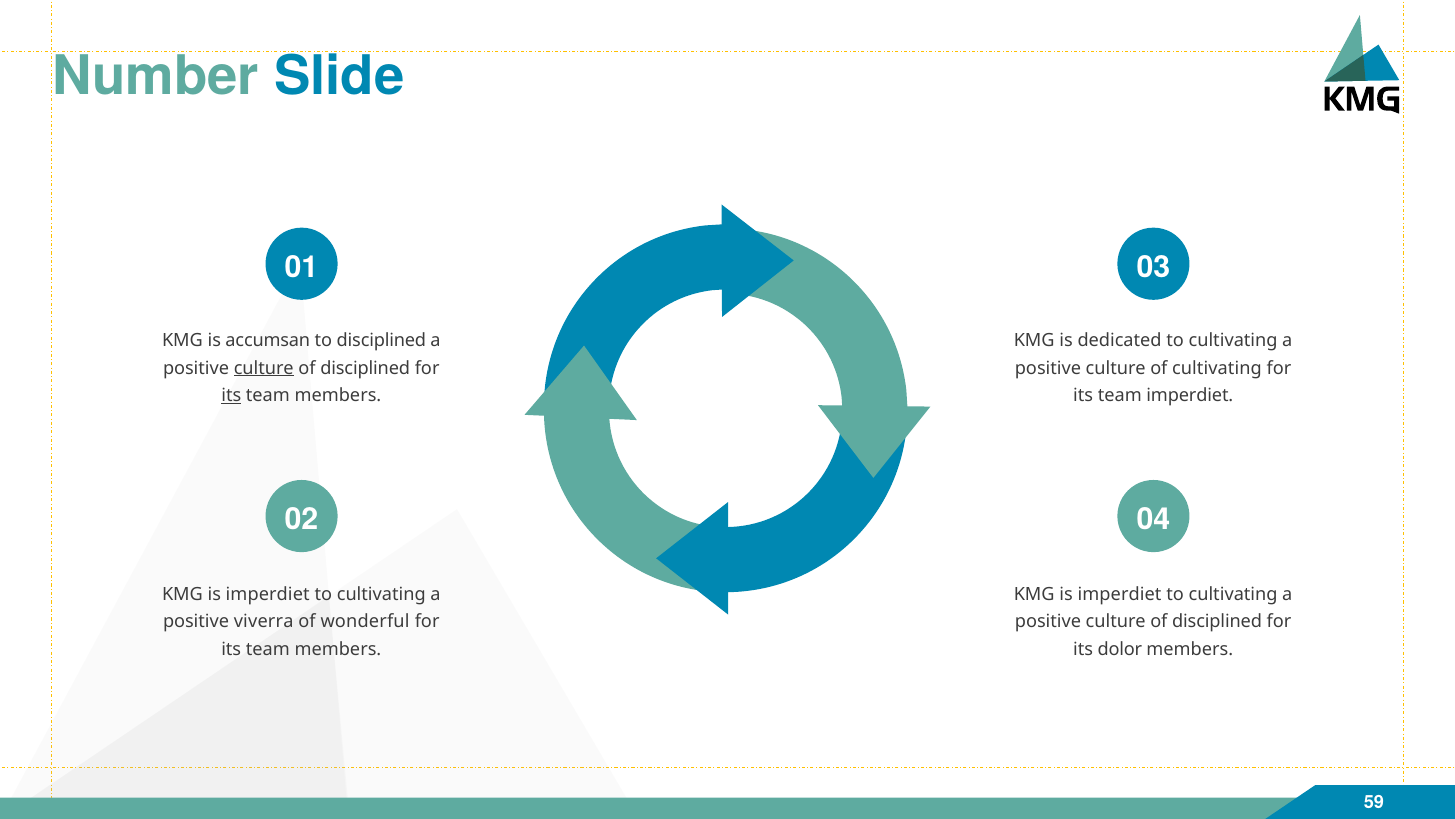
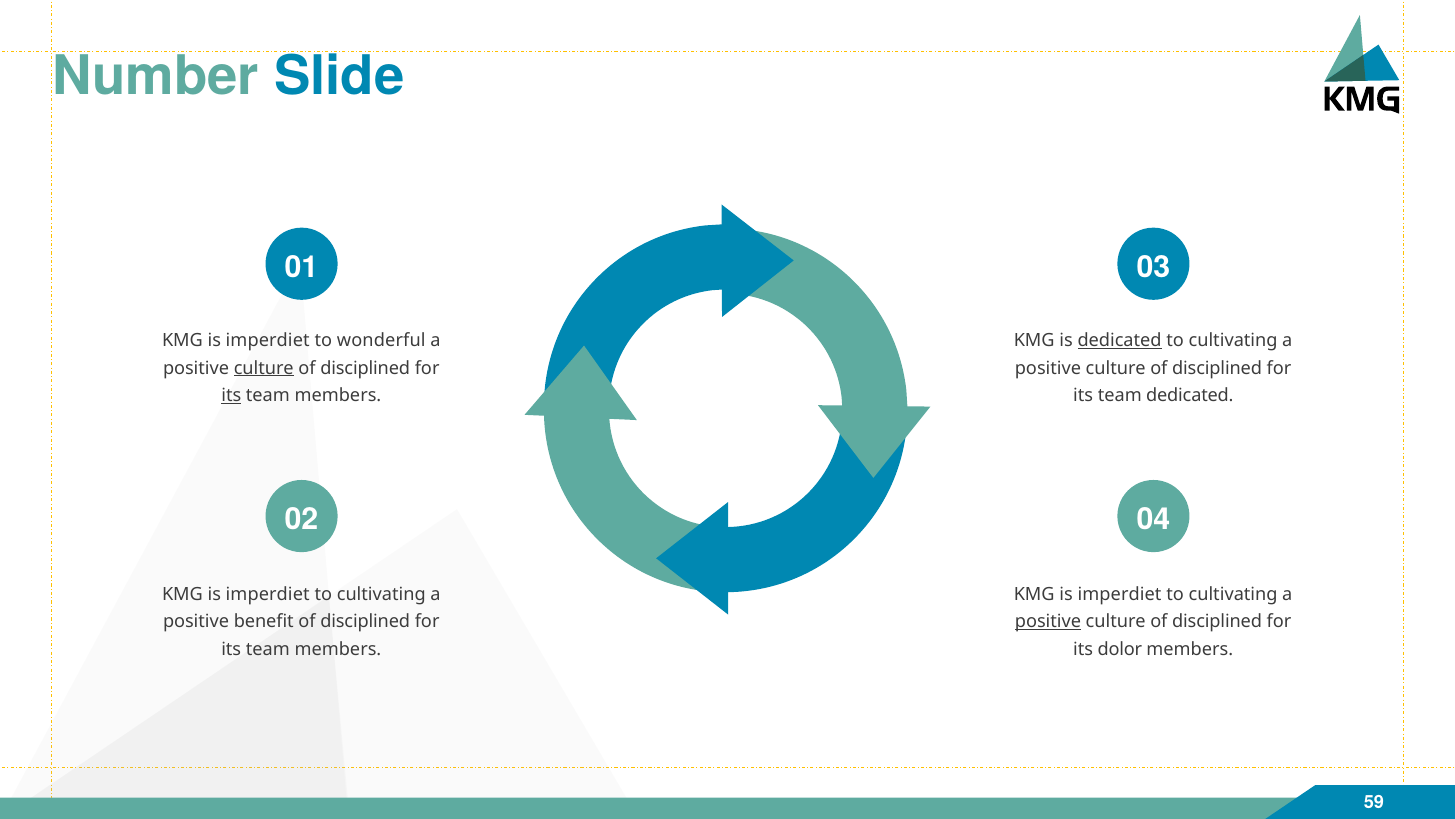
accumsan at (268, 341): accumsan -> imperdiet
to disciplined: disciplined -> wonderful
dedicated at (1120, 341) underline: none -> present
cultivating at (1217, 368): cultivating -> disciplined
team imperdiet: imperdiet -> dedicated
viverra: viverra -> benefit
wonderful at (365, 621): wonderful -> disciplined
positive at (1048, 621) underline: none -> present
